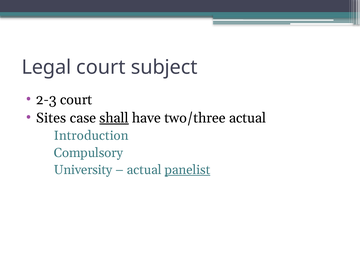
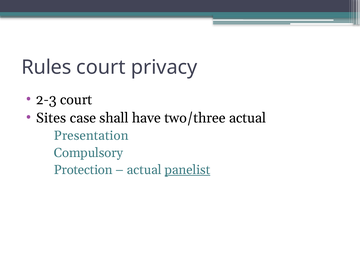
Legal: Legal -> Rules
subject: subject -> privacy
shall underline: present -> none
Introduction: Introduction -> Presentation
University: University -> Protection
